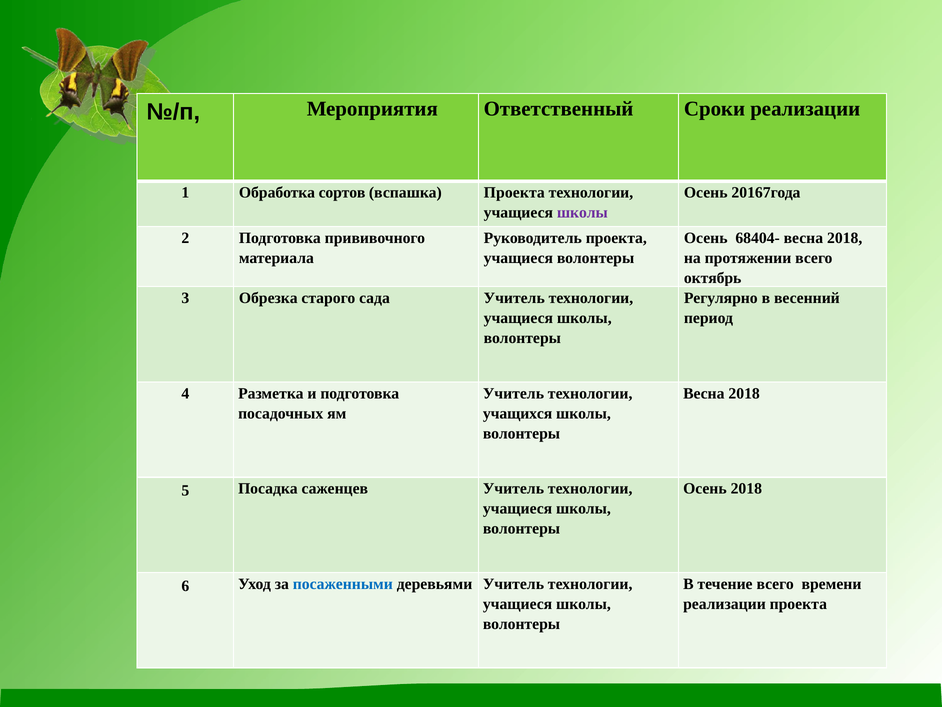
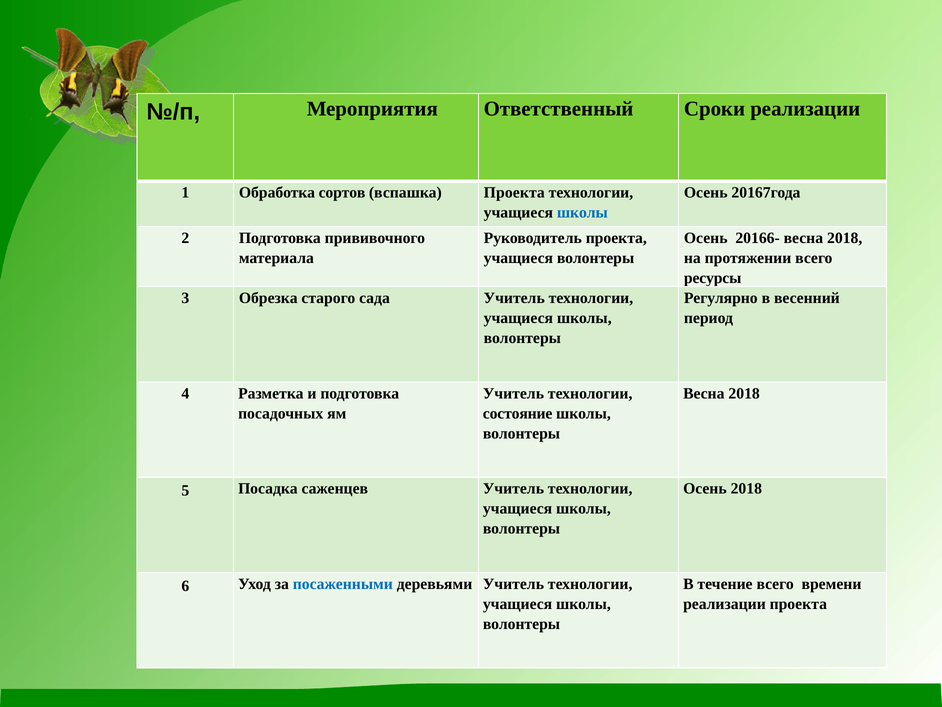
школы at (582, 212) colour: purple -> blue
68404-: 68404- -> 20166-
октябрь: октябрь -> ресурсы
учащихся: учащихся -> состояние
